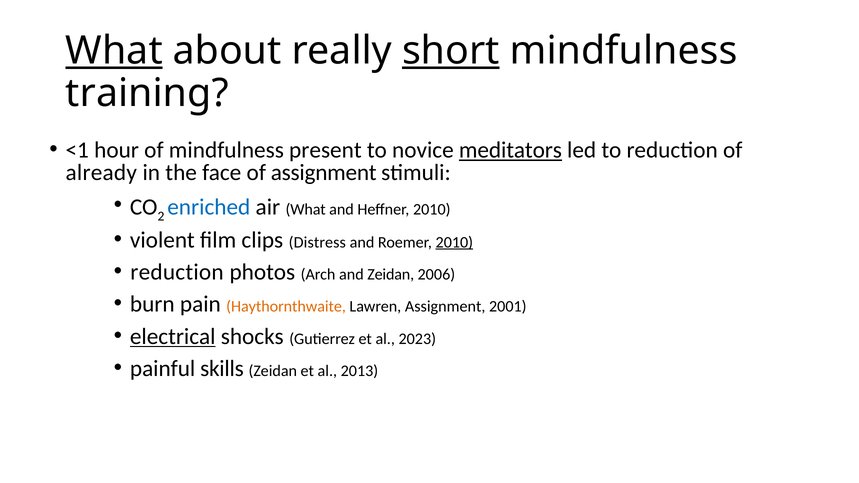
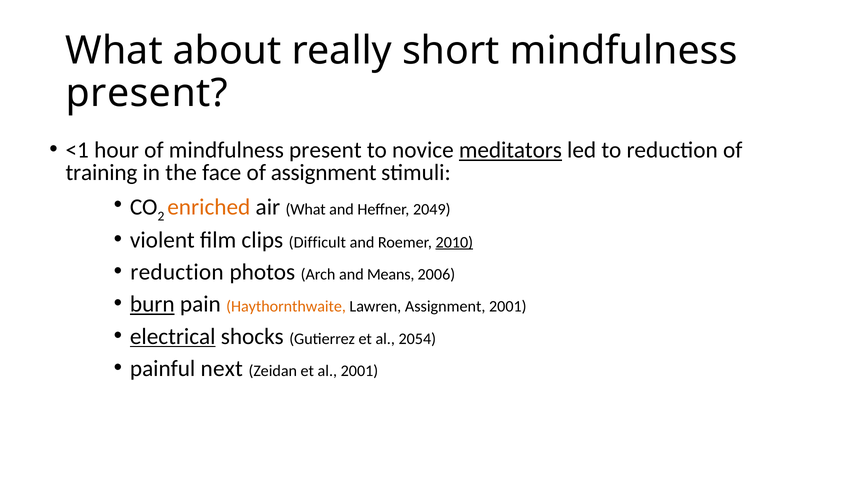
What at (114, 51) underline: present -> none
short underline: present -> none
training at (147, 93): training -> present
already: already -> training
enriched colour: blue -> orange
Heffner 2010: 2010 -> 2049
Distress: Distress -> Difficult
and Zeidan: Zeidan -> Means
burn underline: none -> present
2023: 2023 -> 2054
skills: skills -> next
al 2013: 2013 -> 2001
